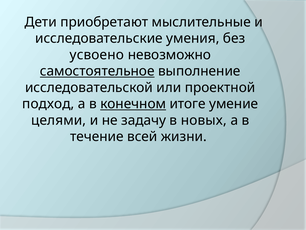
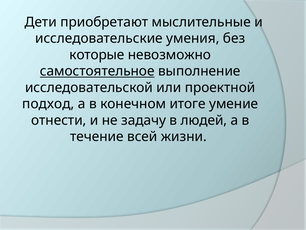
усвоено: усвоено -> которые
конечном underline: present -> none
целями: целями -> отнести
новых: новых -> людей
